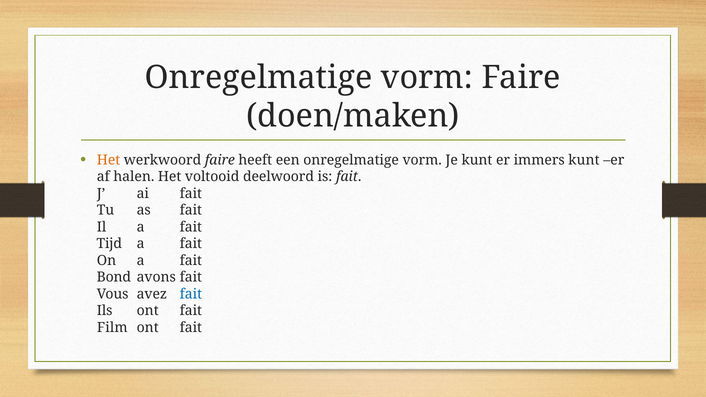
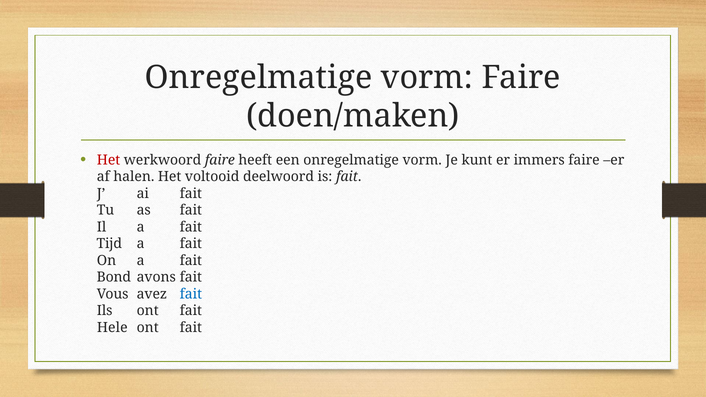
Het at (109, 160) colour: orange -> red
immers kunt: kunt -> faire
Film: Film -> Hele
